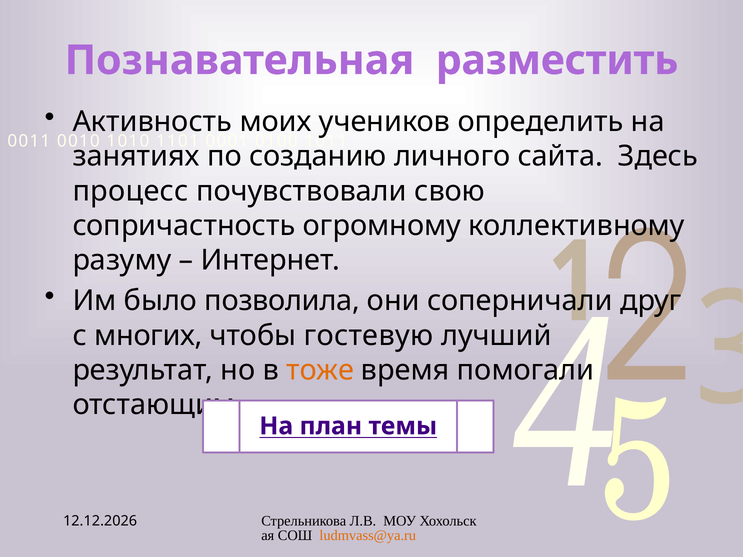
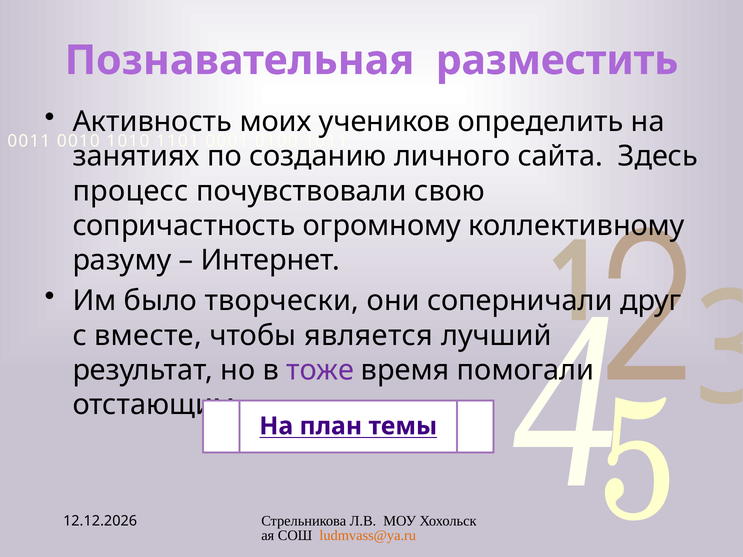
позволила: позволила -> творчески
многих: многих -> вместе
гостевую: гостевую -> является
тоже colour: orange -> purple
